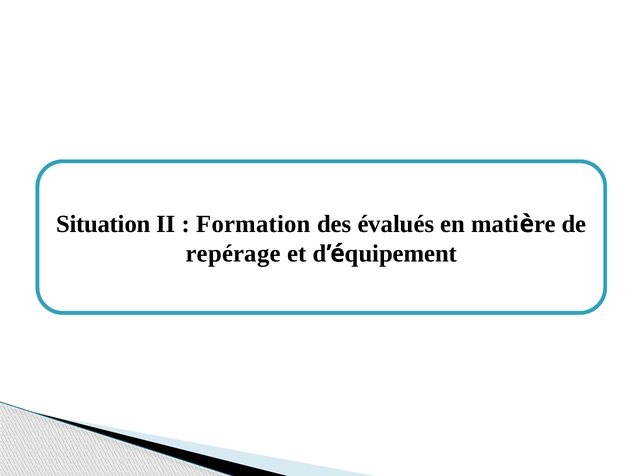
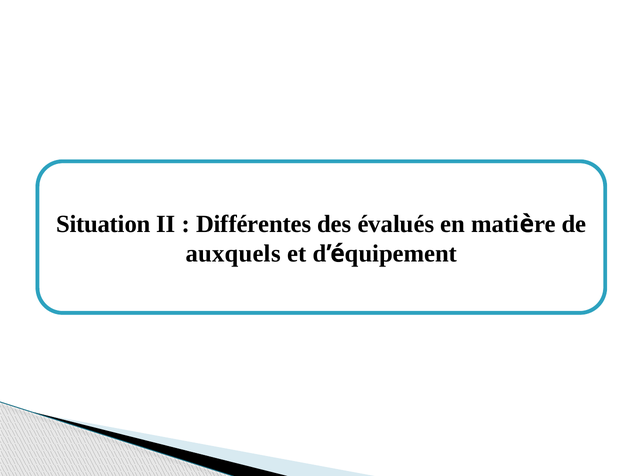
Formation: Formation -> Différentes
repérage: repérage -> auxquels
